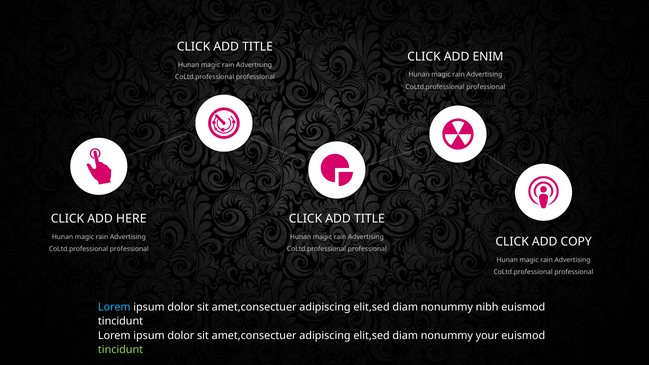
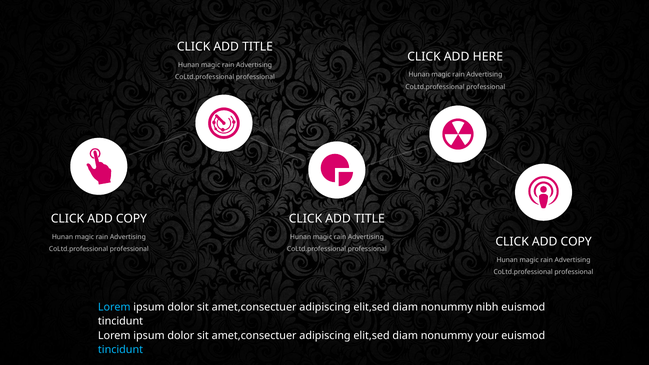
ENIM: ENIM -> HERE
HERE at (131, 219): HERE -> COPY
tincidunt at (121, 350) colour: light green -> light blue
